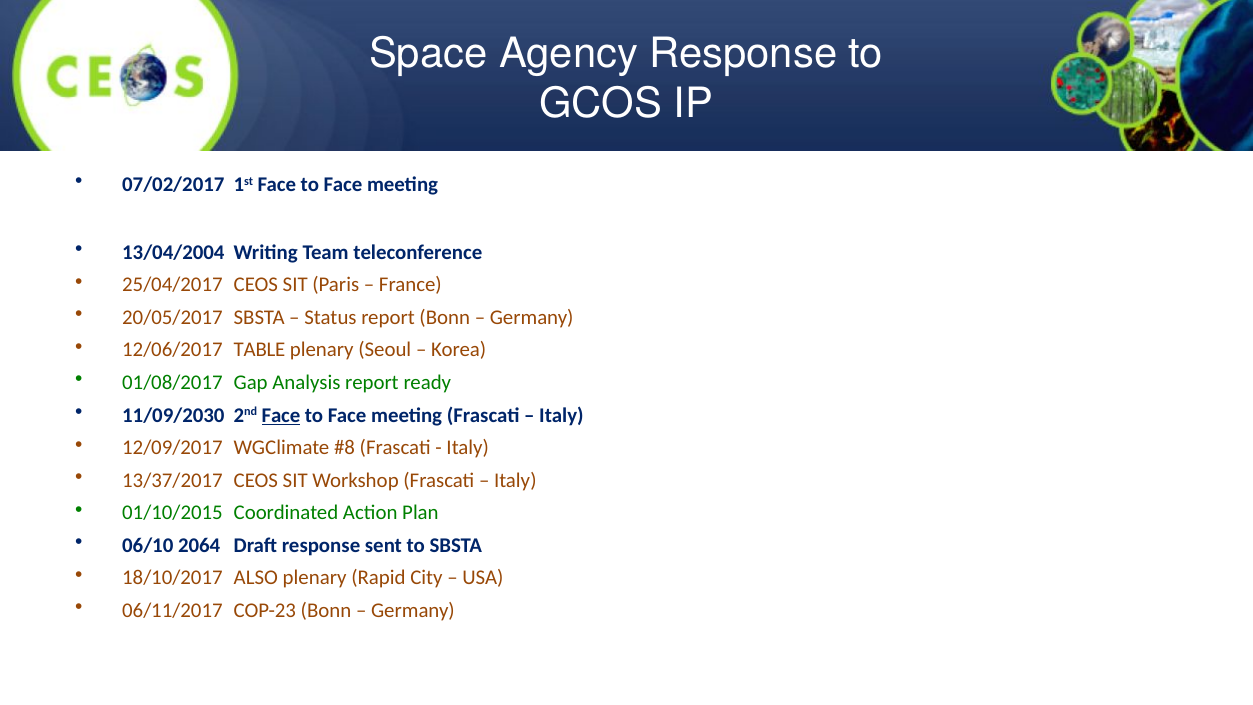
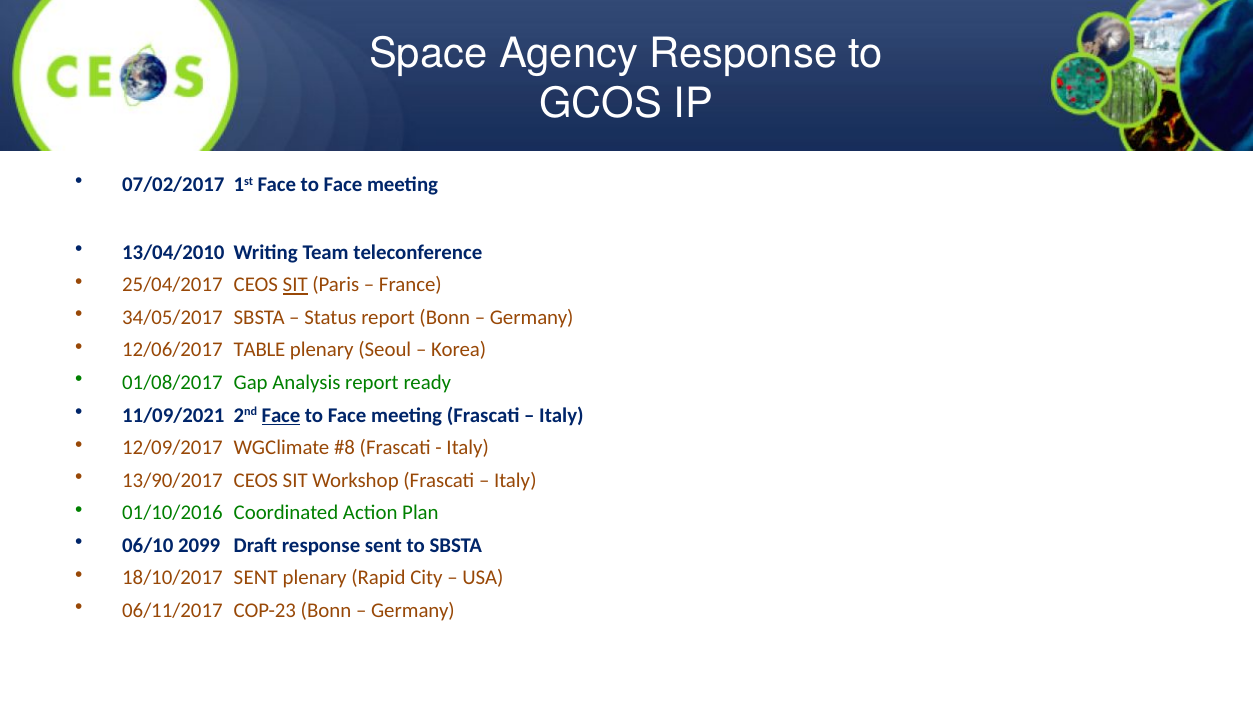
13/04/2004: 13/04/2004 -> 13/04/2010
SIT at (295, 285) underline: none -> present
20/05/2017: 20/05/2017 -> 34/05/2017
11/09/2030: 11/09/2030 -> 11/09/2021
13/37/2017: 13/37/2017 -> 13/90/2017
01/10/2015: 01/10/2015 -> 01/10/2016
2064: 2064 -> 2099
18/10/2017 ALSO: ALSO -> SENT
